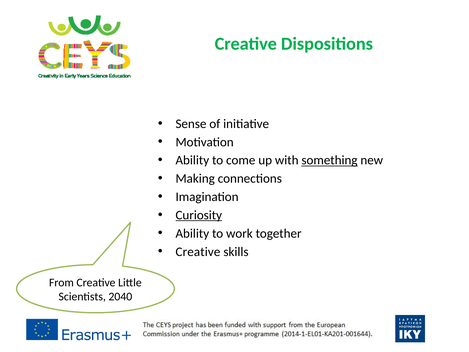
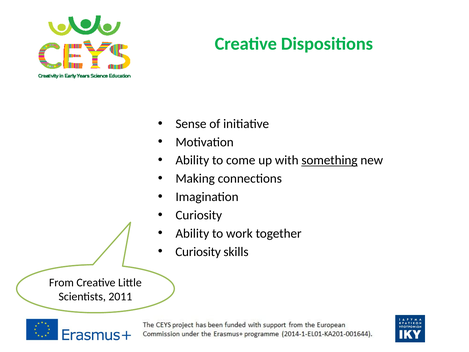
Curiosity at (199, 215) underline: present -> none
Creative at (198, 252): Creative -> Curiosity
2040: 2040 -> 2011
